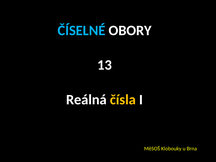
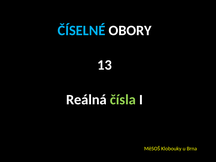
čísla colour: yellow -> light green
